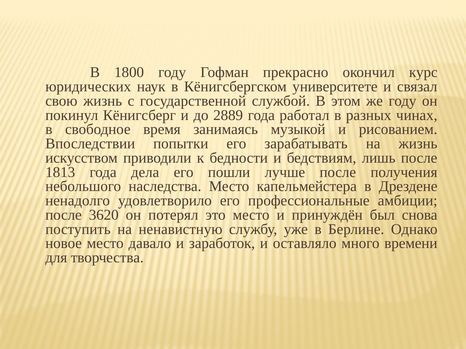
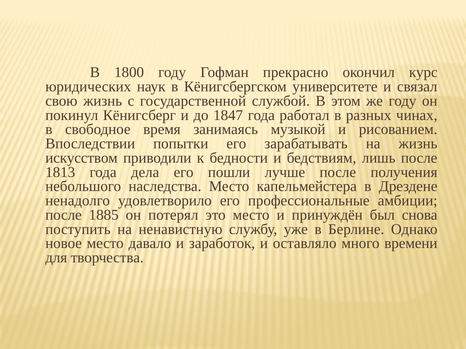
2889: 2889 -> 1847
3620: 3620 -> 1885
